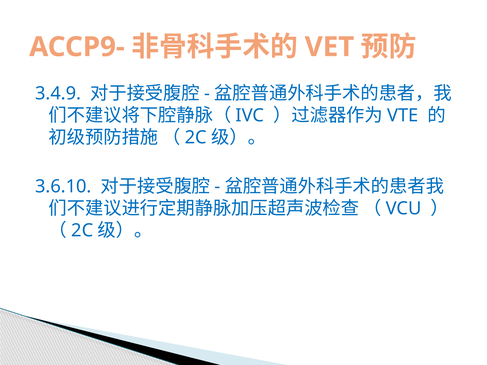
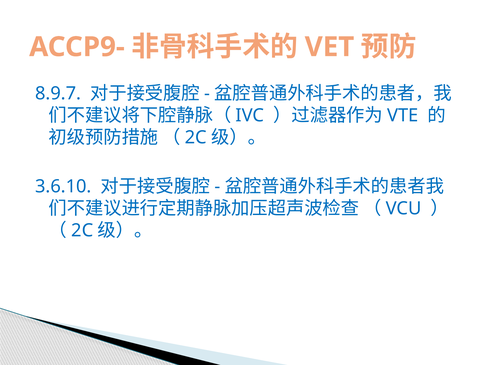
3.4.9: 3.4.9 -> 8.9.7
